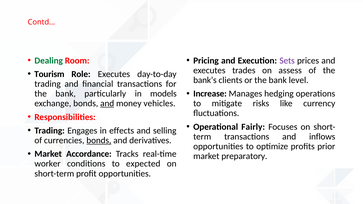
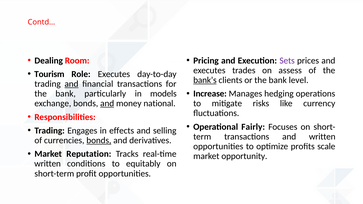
Dealing colour: green -> black
bank’s underline: none -> present
and at (71, 84) underline: none -> present
vehicles: vehicles -> national
and inflows: inflows -> written
prior: prior -> scale
Accordance: Accordance -> Reputation
preparatory: preparatory -> opportunity
worker at (48, 164): worker -> written
expected: expected -> equitably
